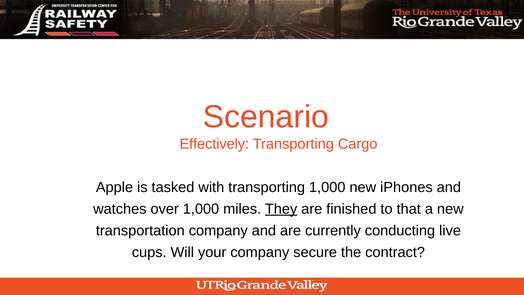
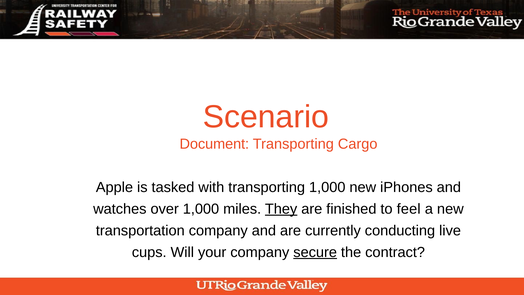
Effectively: Effectively -> Document
that: that -> feel
secure underline: none -> present
